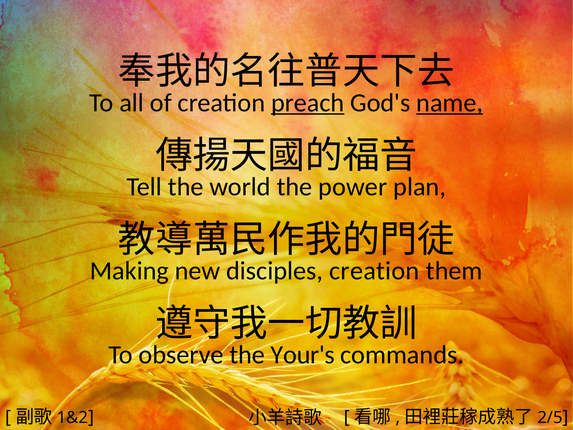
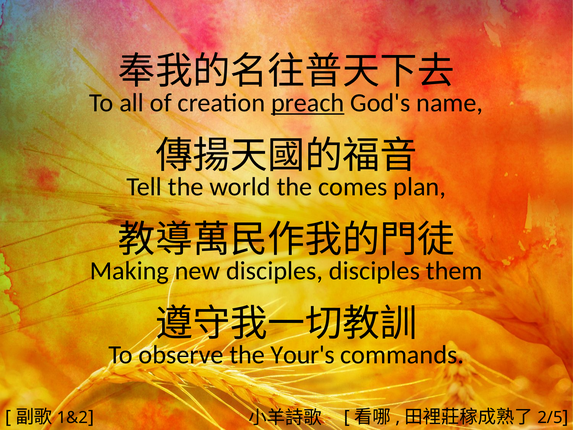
name underline: present -> none
power: power -> comes
disciples creation: creation -> disciples
